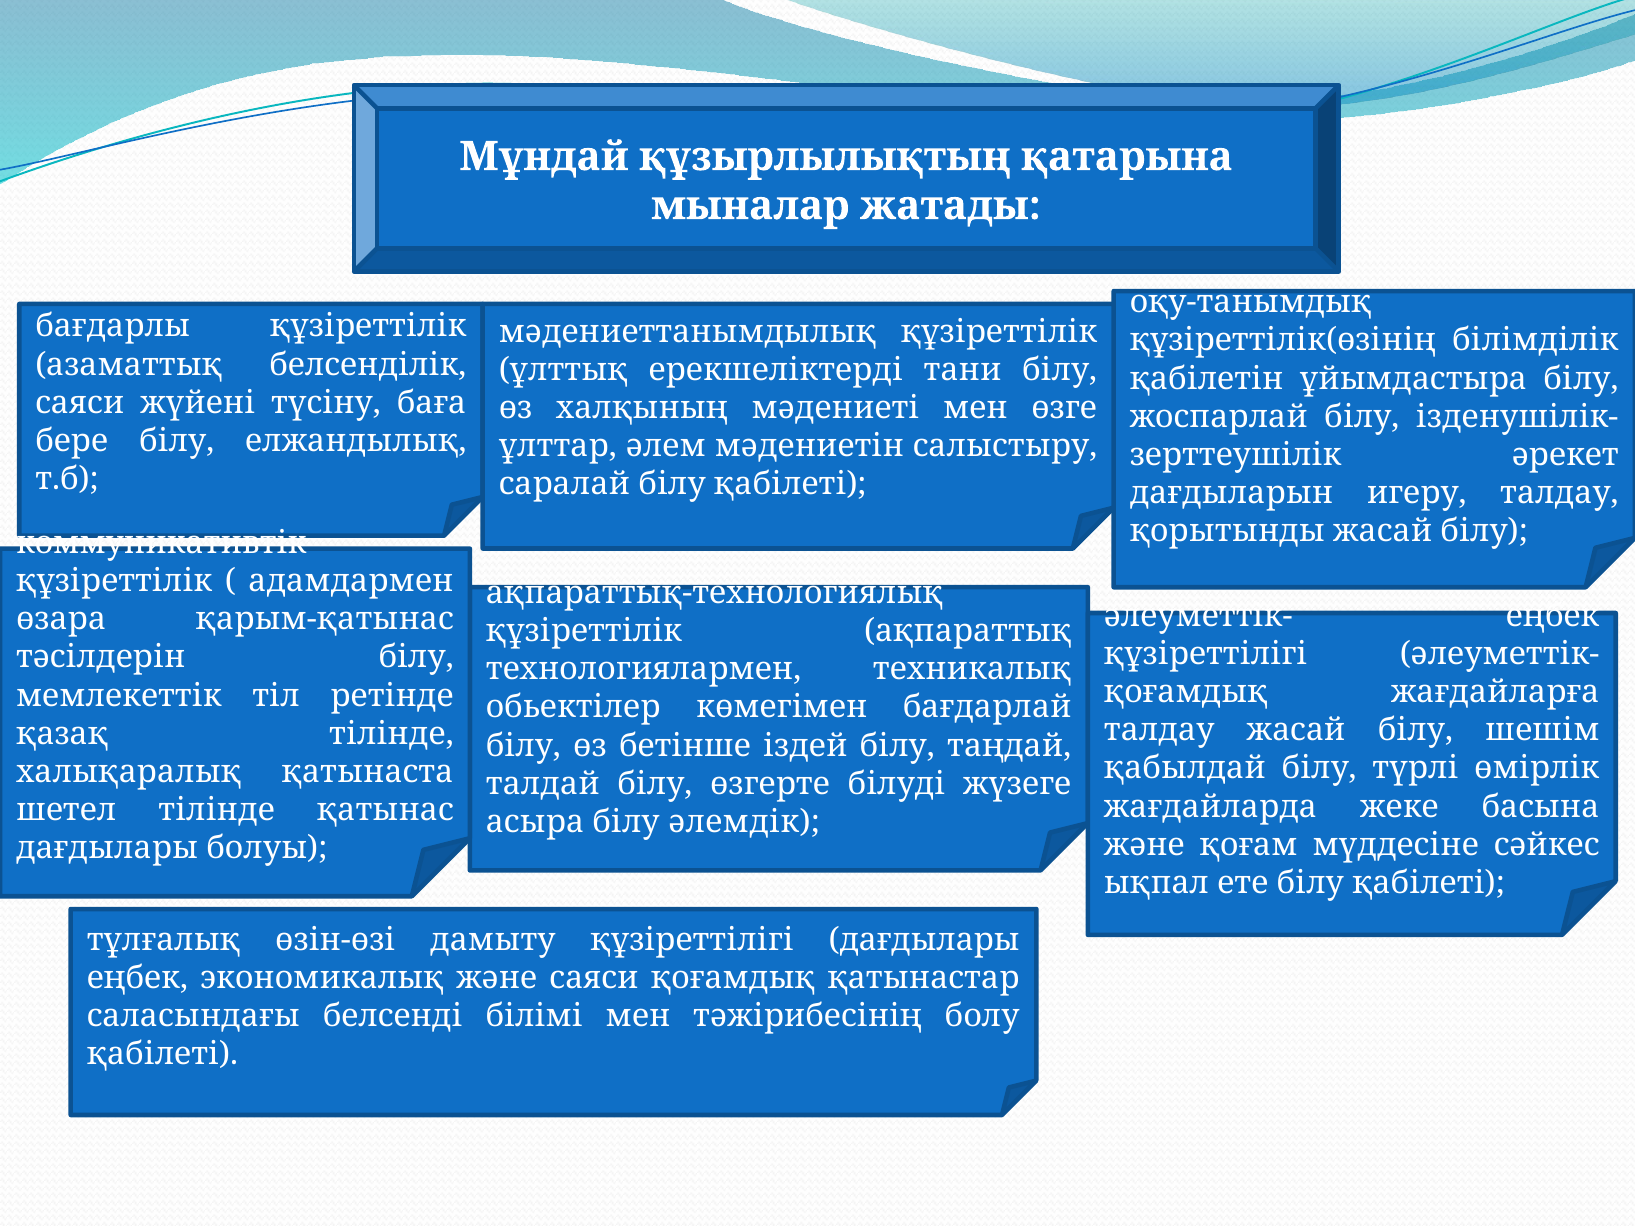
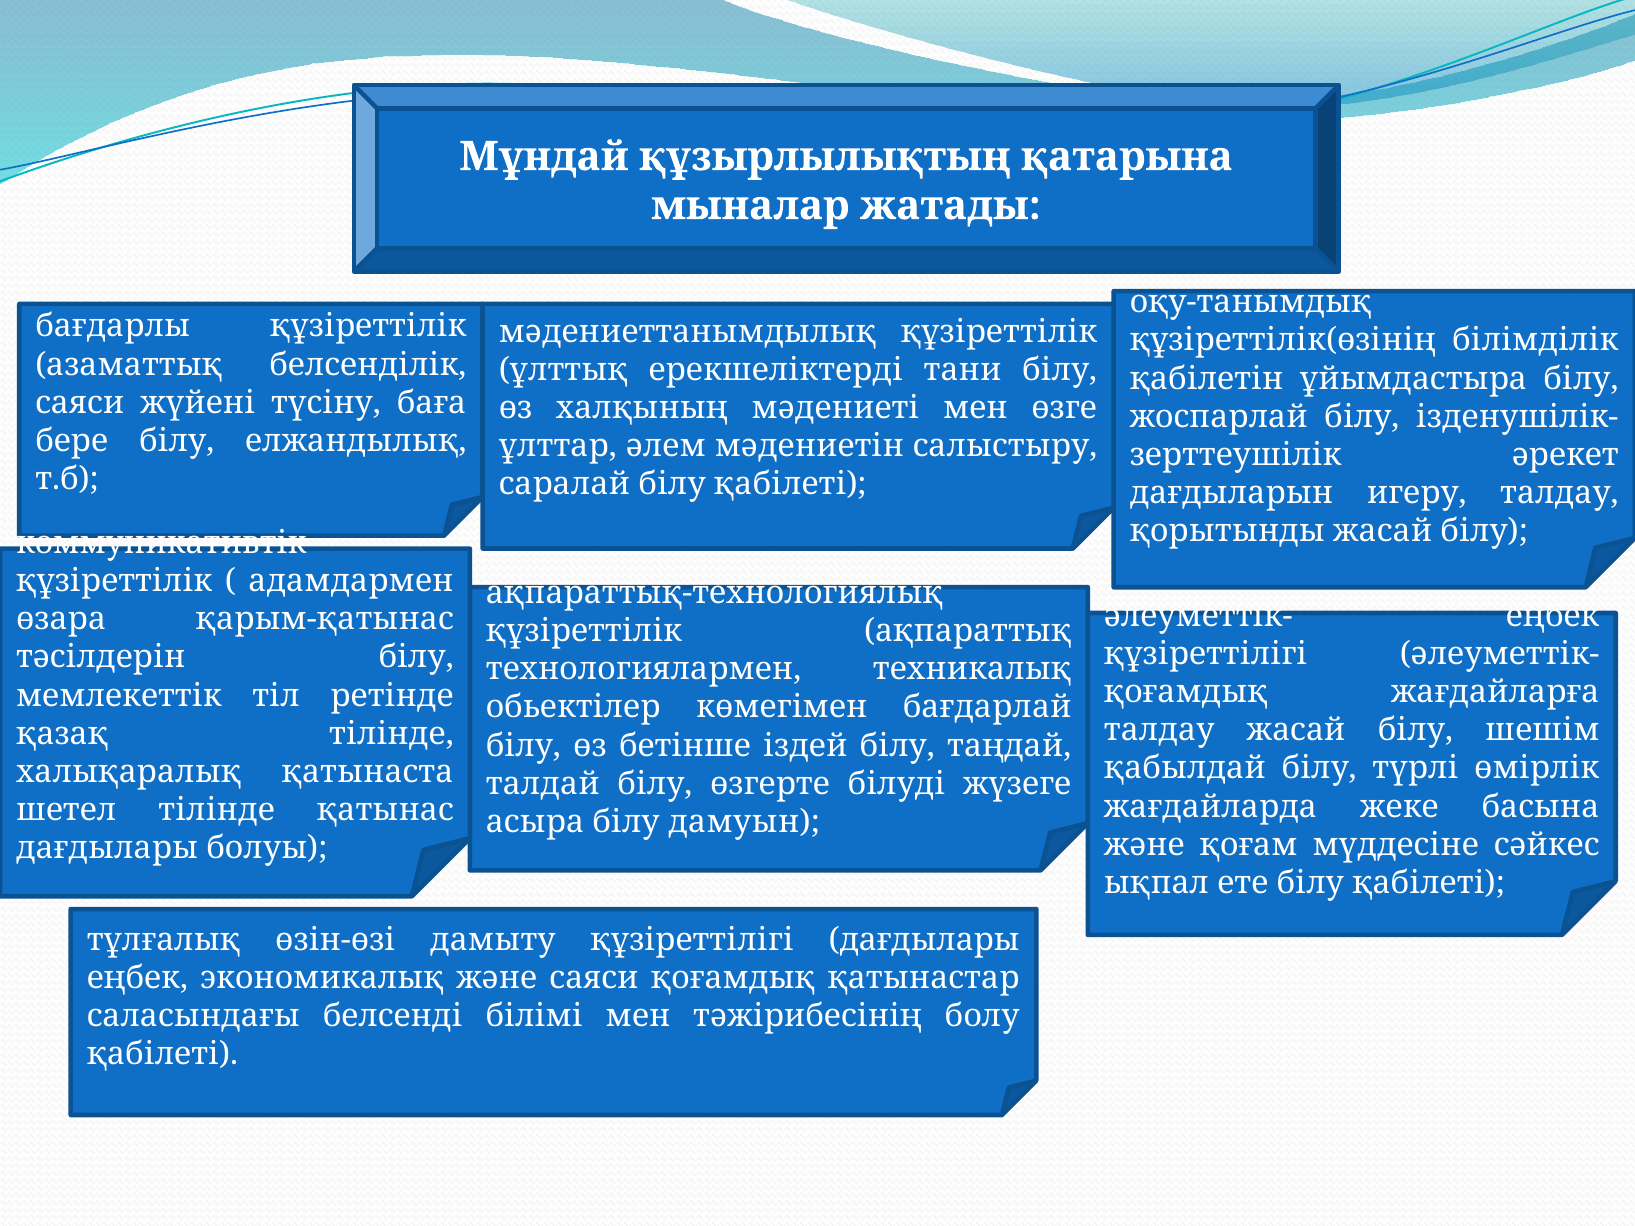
әлемдік: әлемдік -> дамуын
